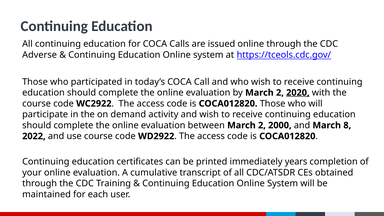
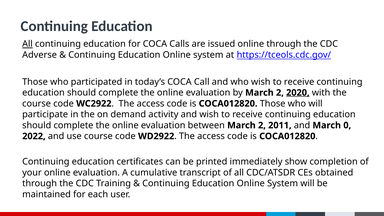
All at (27, 44) underline: none -> present
2000: 2000 -> 2011
8: 8 -> 0
years: years -> show
